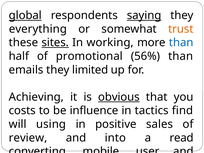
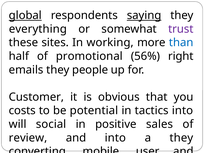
trust colour: orange -> purple
sites underline: present -> none
56% than: than -> right
limited: limited -> people
Achieving: Achieving -> Customer
obvious underline: present -> none
influence: influence -> potential
tactics find: find -> into
using: using -> social
a read: read -> they
